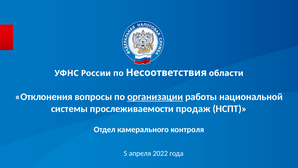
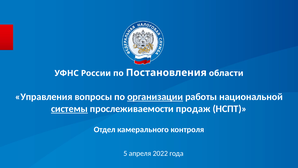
Несоответствия: Несоответствия -> Постановления
Отклонения: Отклонения -> Управления
системы underline: none -> present
